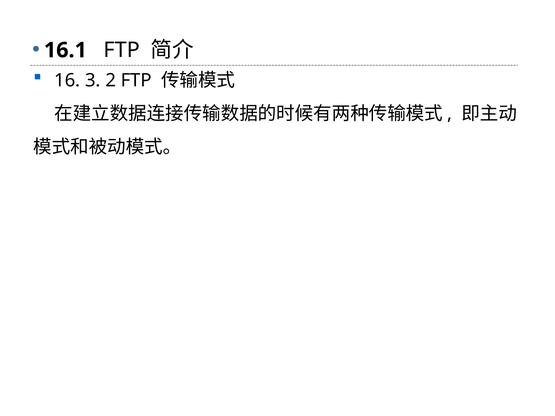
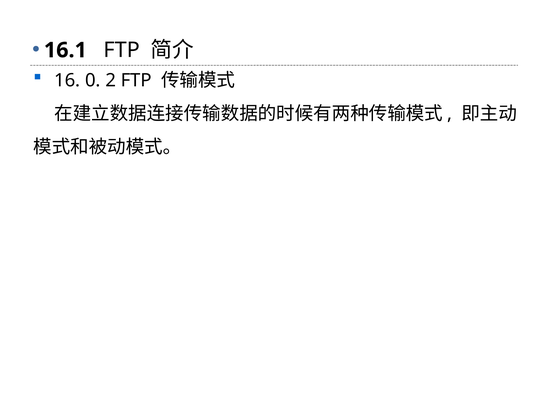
3: 3 -> 0
